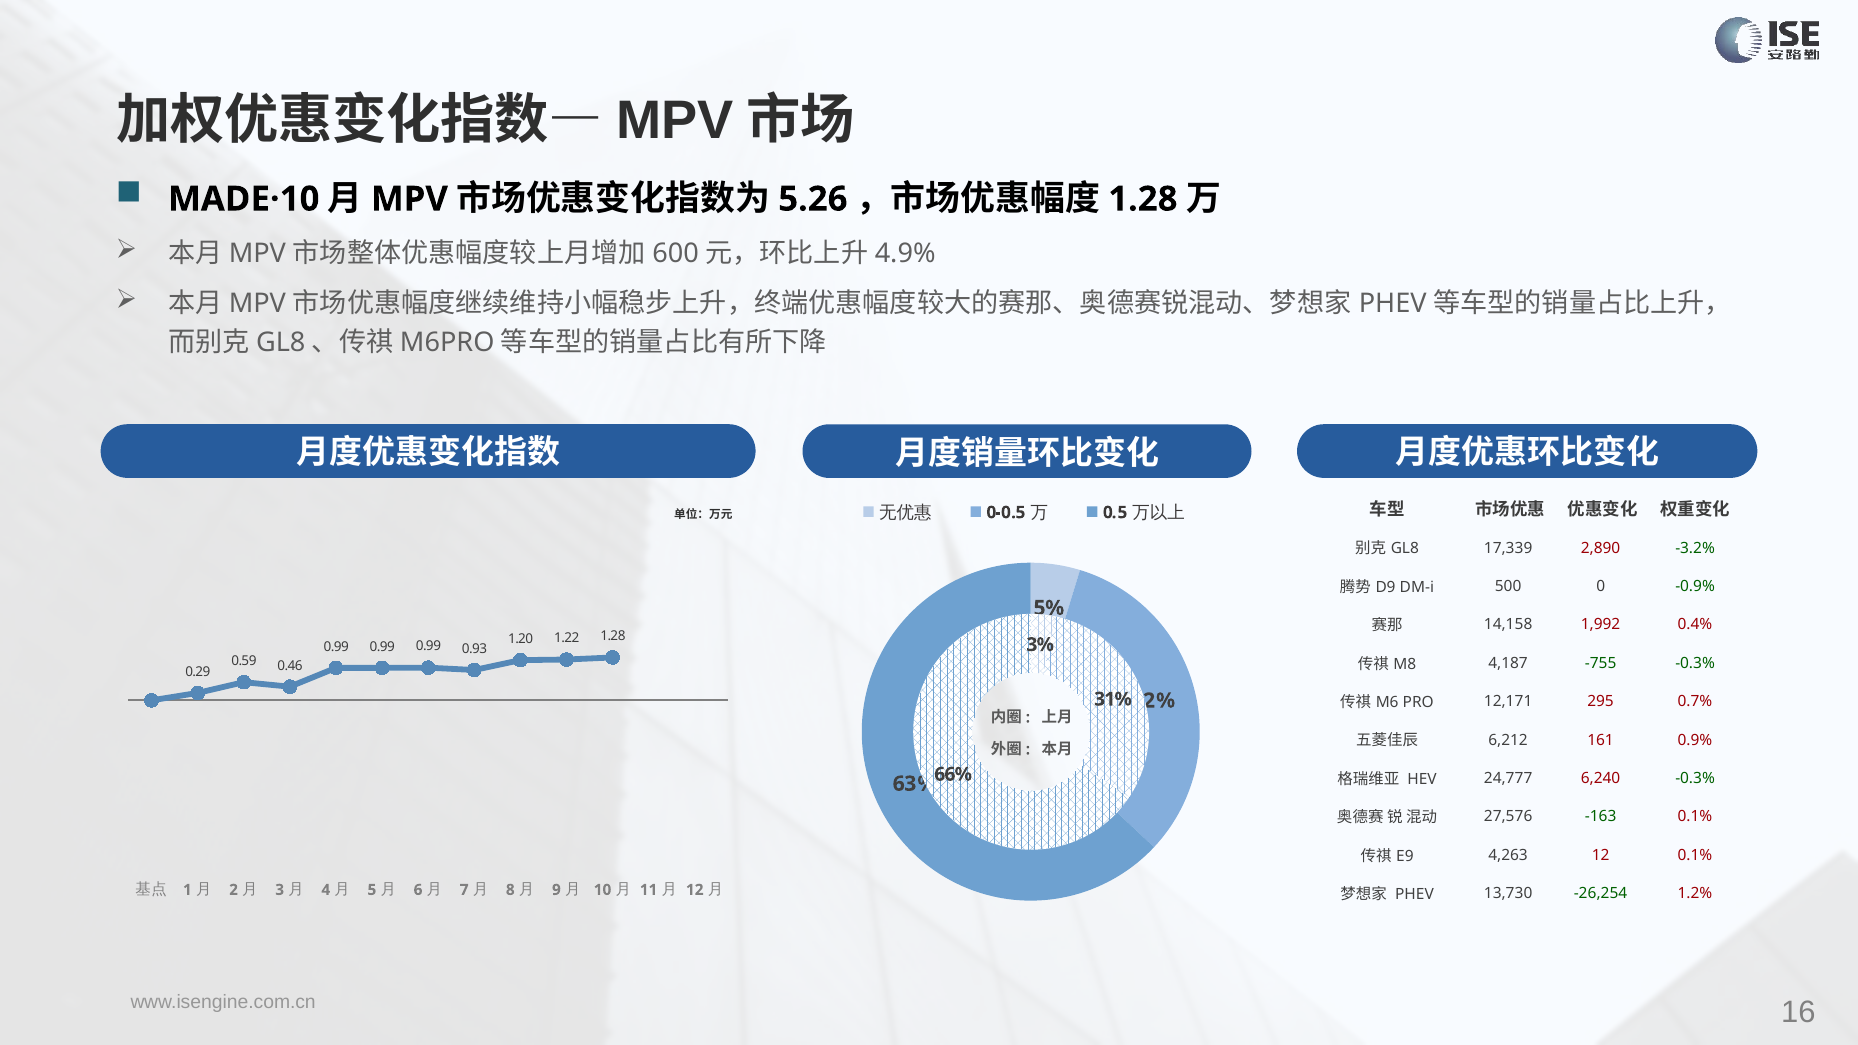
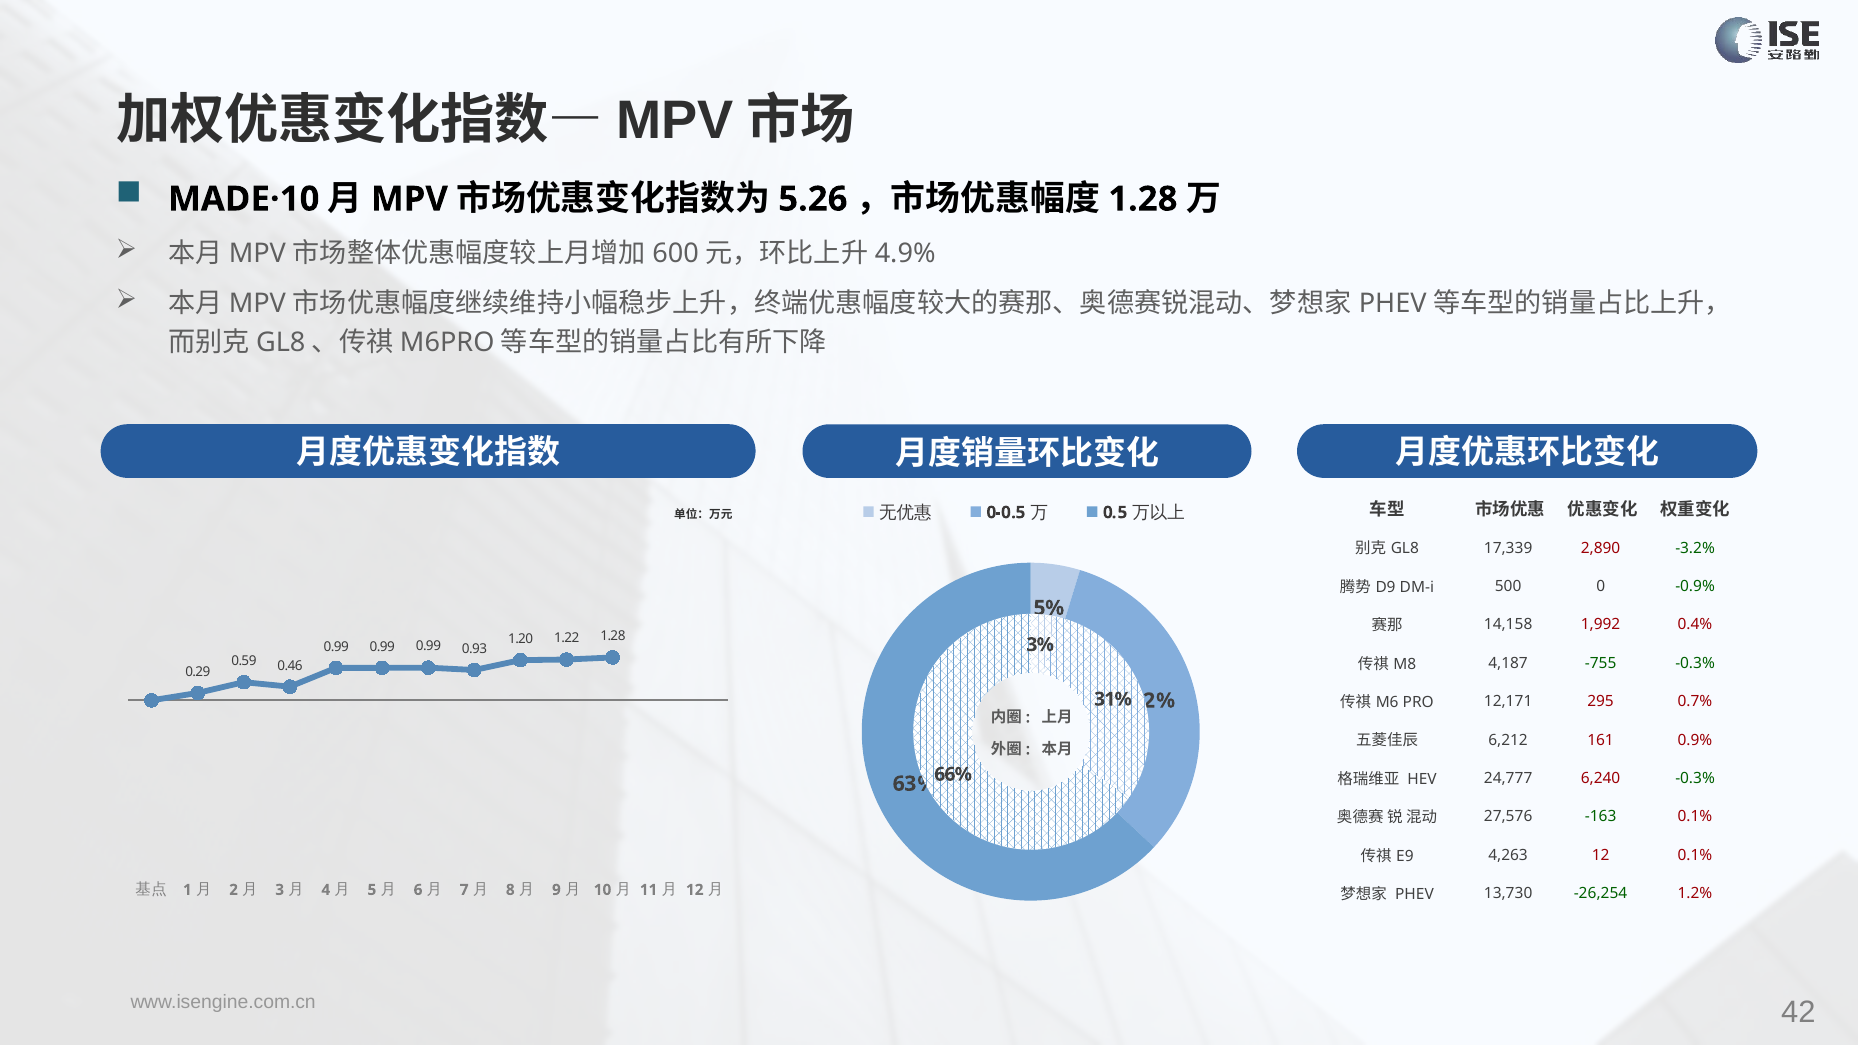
16: 16 -> 42
